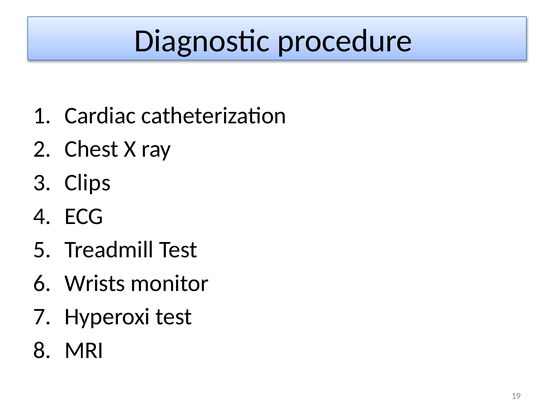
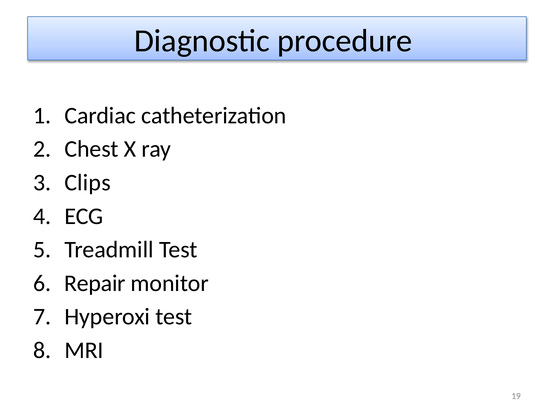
Wrists: Wrists -> Repair
